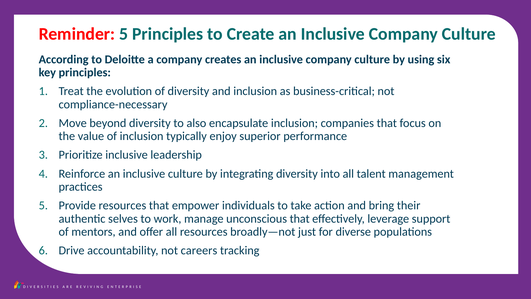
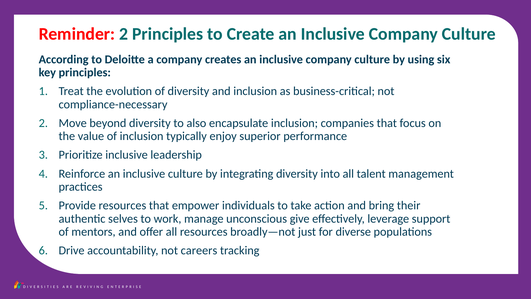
Reminder 5: 5 -> 2
unconscious that: that -> give
